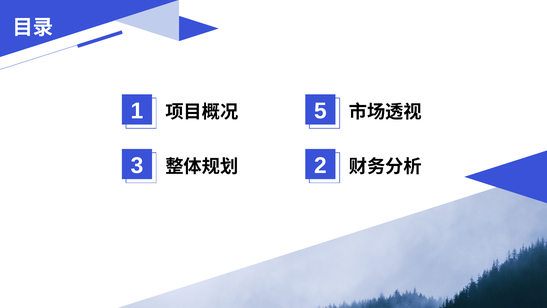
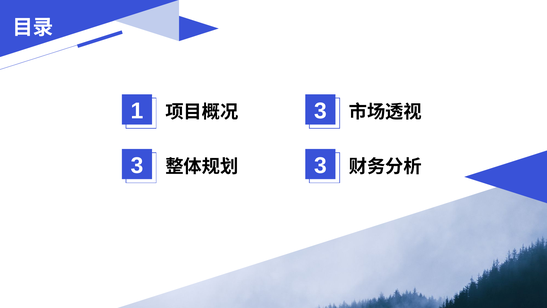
5 at (320, 111): 5 -> 3
2 at (320, 165): 2 -> 3
